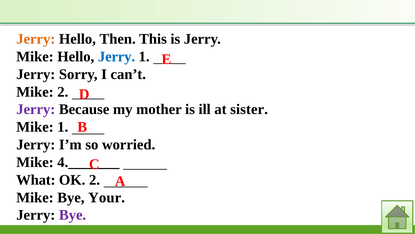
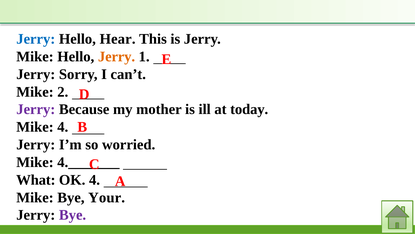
Jerry at (36, 39) colour: orange -> blue
Then: Then -> Hear
Jerry at (117, 56) colour: blue -> orange
sister: sister -> today
Mike 1: 1 -> 4
OK 2: 2 -> 4
